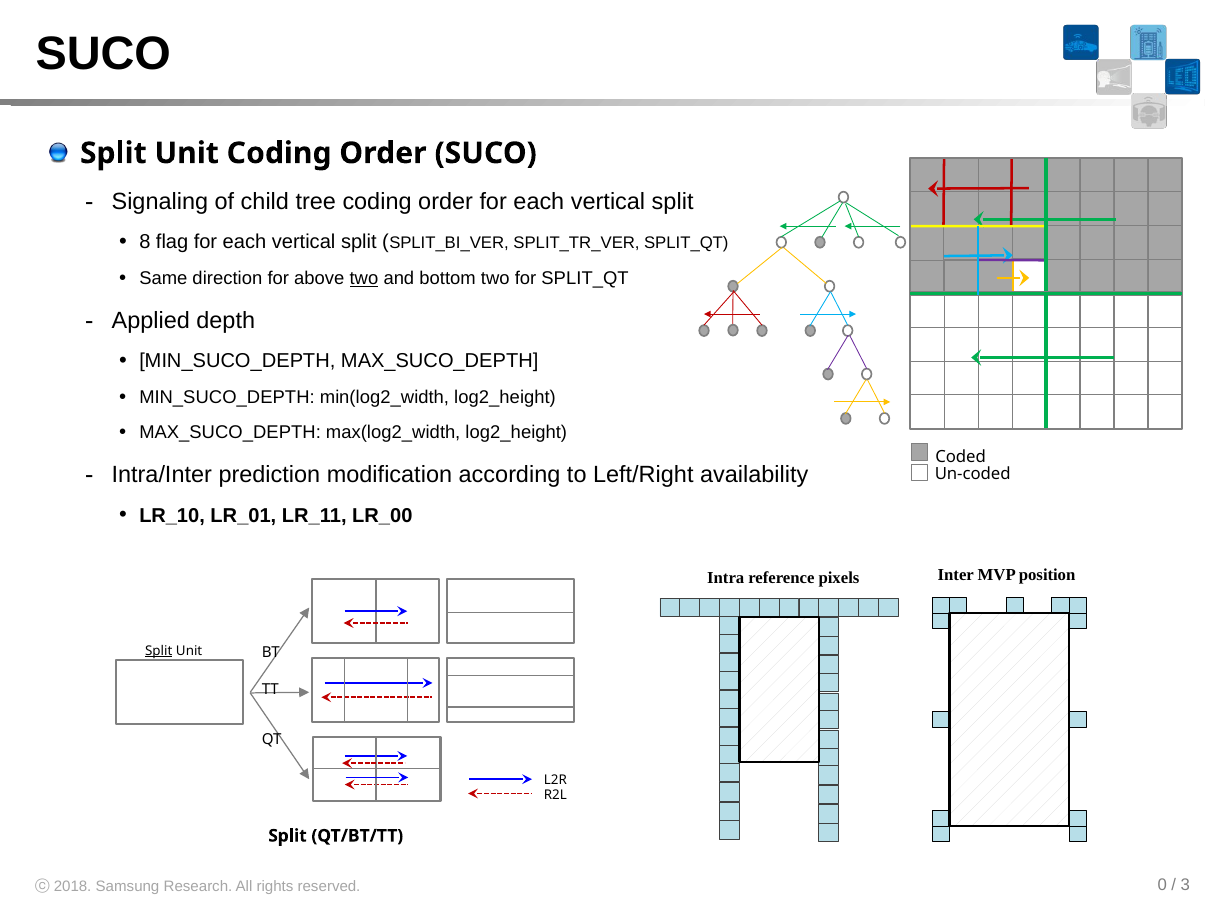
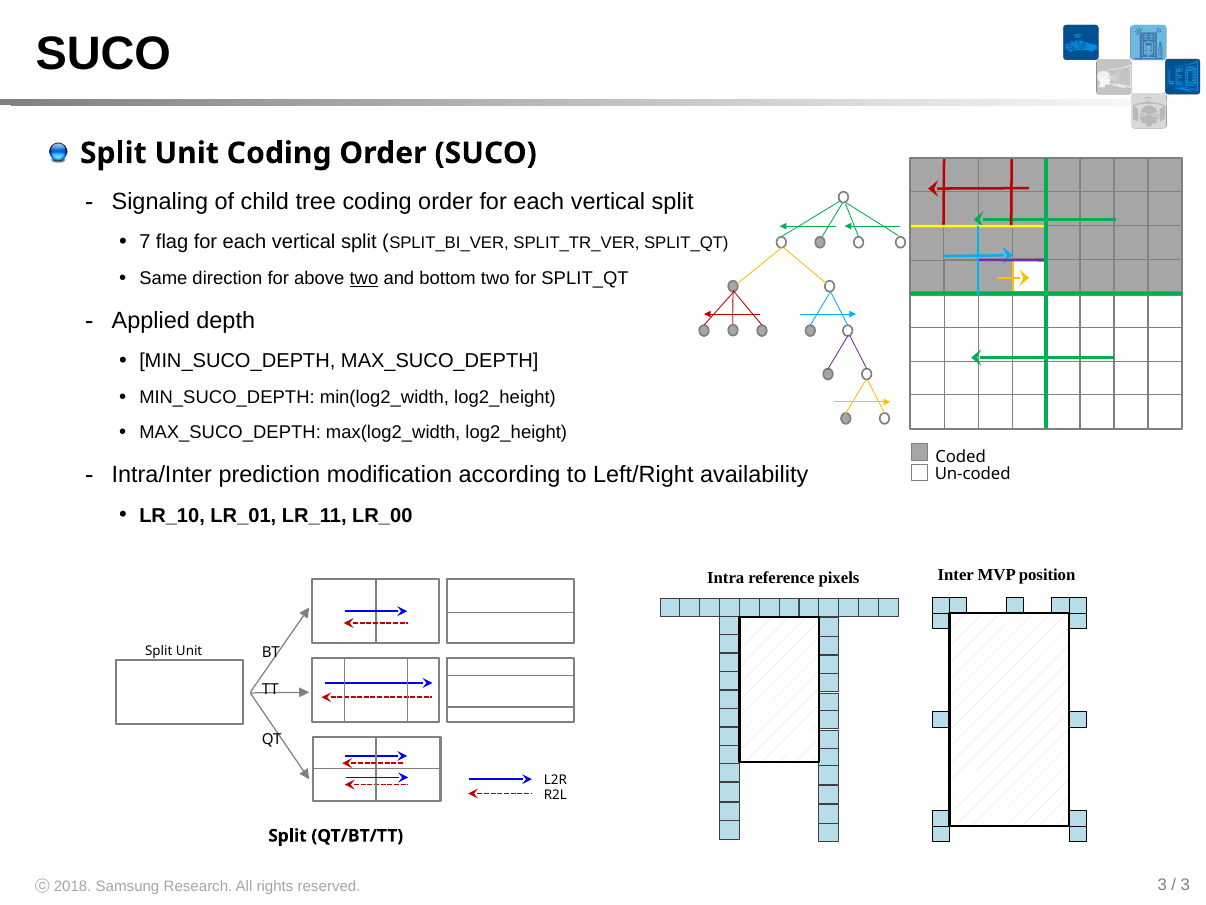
8: 8 -> 7
Split at (159, 651) underline: present -> none
0 at (1162, 885): 0 -> 3
